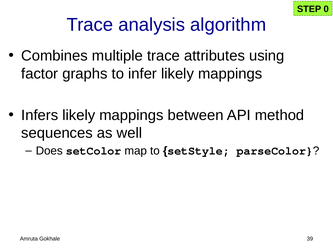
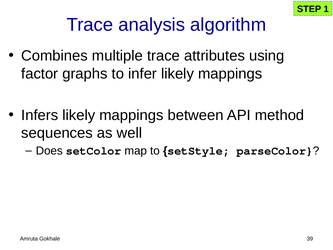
0: 0 -> 1
